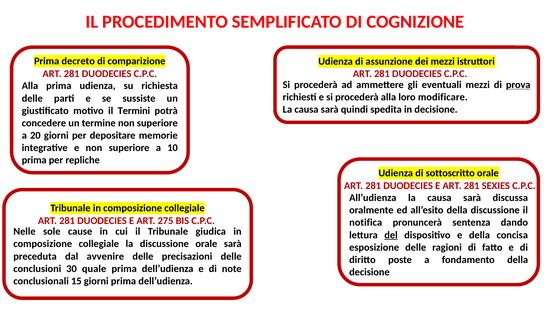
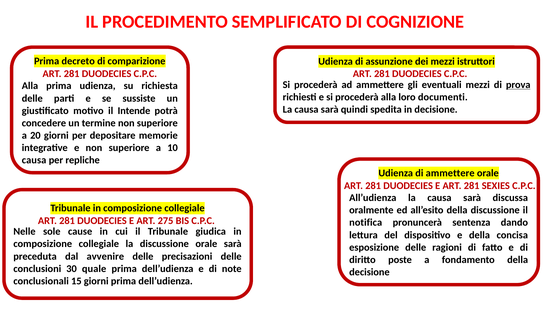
modificare: modificare -> documenti
Termini: Termini -> Intende
prima at (34, 160): prima -> causa
di sottoscritto: sottoscritto -> ammettere
del underline: present -> none
